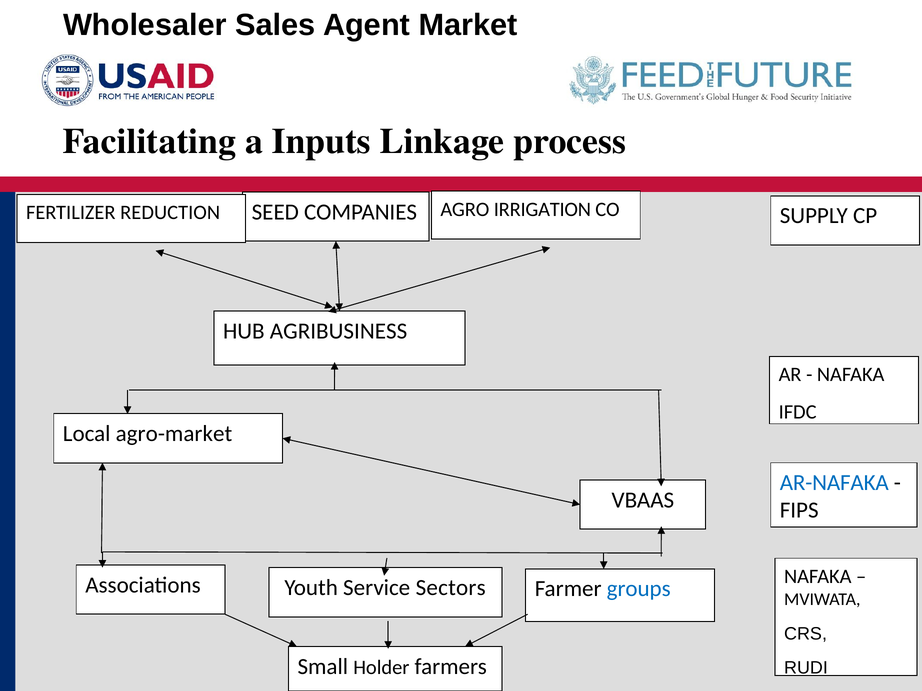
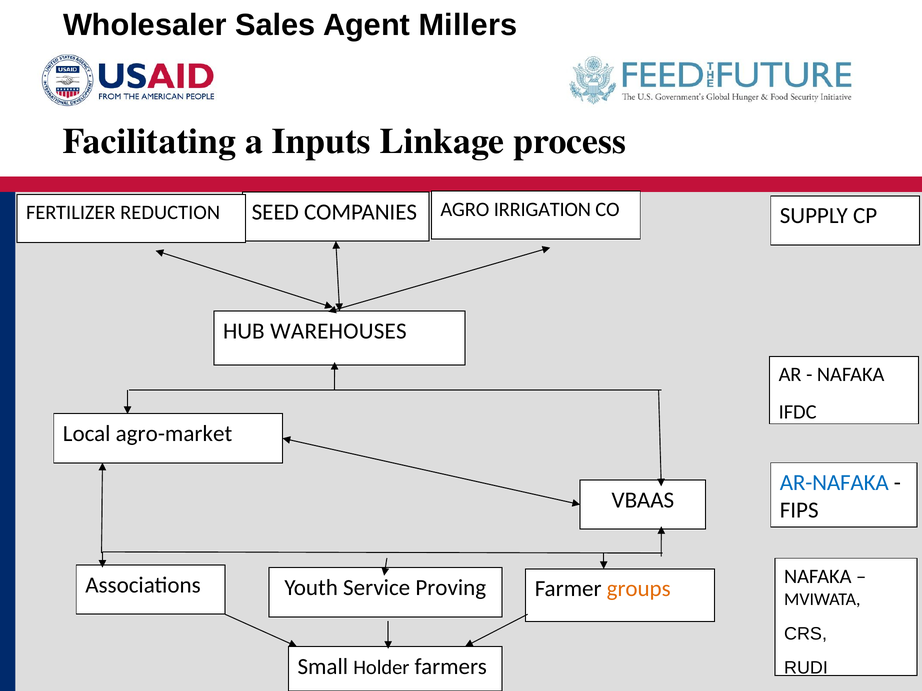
Market: Market -> Millers
AGRIBUSINESS: AGRIBUSINESS -> WAREHOUSES
groups colour: blue -> orange
Sectors: Sectors -> Proving
